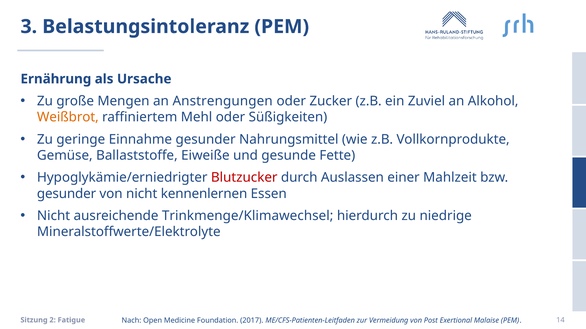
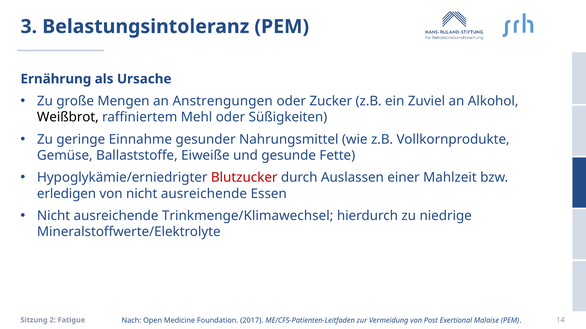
Weißbrot colour: orange -> black
gesunder at (67, 194): gesunder -> erledigen
von nicht kennenlernen: kennenlernen -> ausreichende
